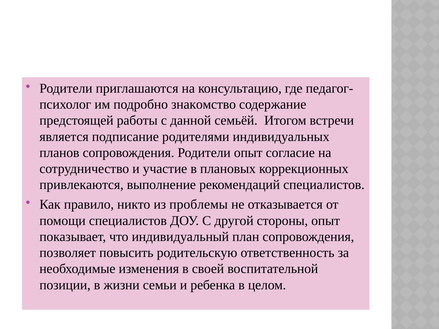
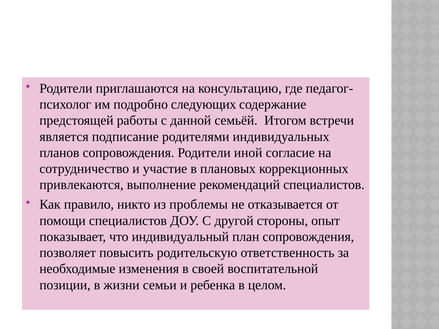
знакомство: знакомство -> следующих
Родители опыт: опыт -> иной
